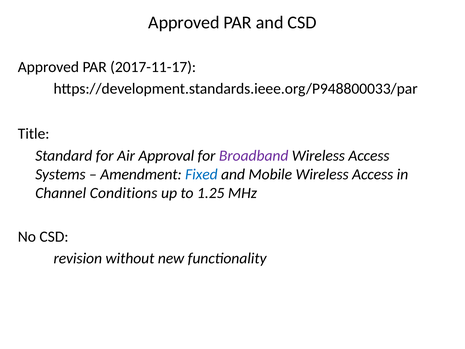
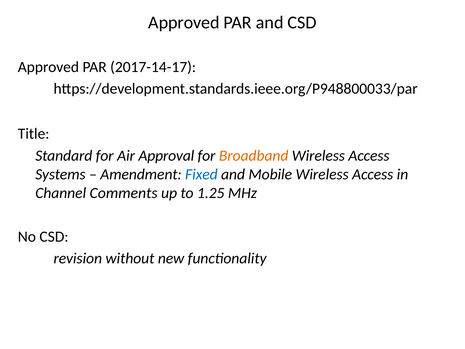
2017-11-17: 2017-11-17 -> 2017-14-17
Broadband colour: purple -> orange
Conditions: Conditions -> Comments
